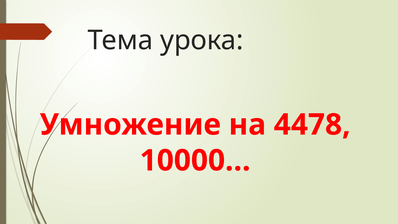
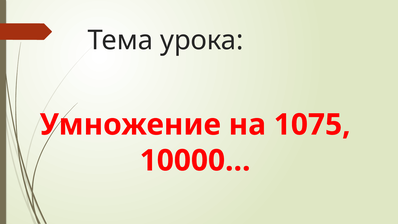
4478: 4478 -> 1075
